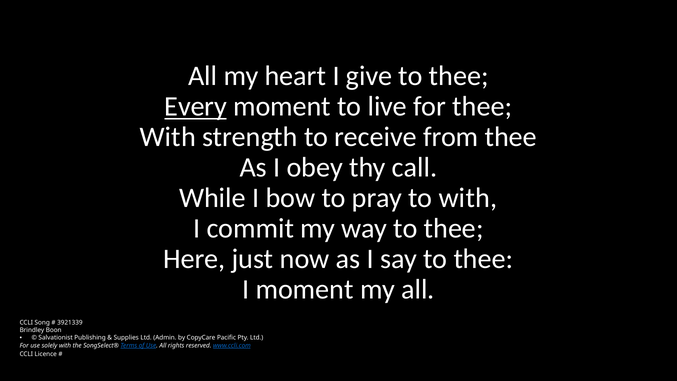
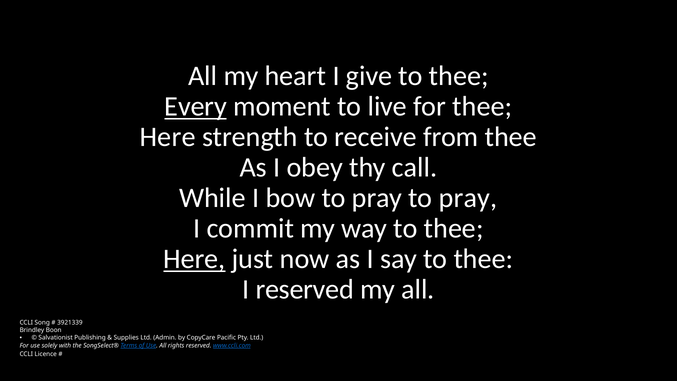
With at (168, 137): With -> Here
pray to with: with -> pray
Here at (194, 259) underline: none -> present
I moment: moment -> reserved
